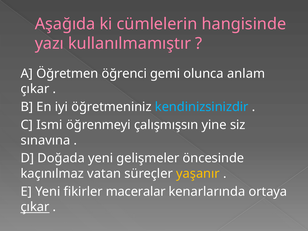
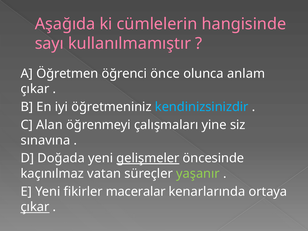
yazı: yazı -> sayı
gemi: gemi -> önce
Ismi: Ismi -> Alan
çalışmışsın: çalışmışsın -> çalışmaları
gelişmeler underline: none -> present
yaşanır colour: yellow -> light green
